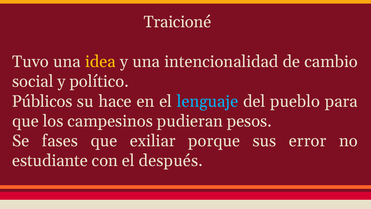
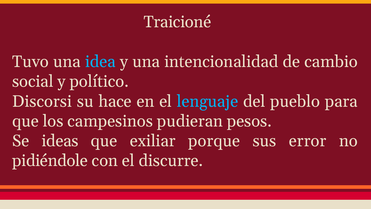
idea colour: yellow -> light blue
Públicos: Públicos -> Discorsi
fases: fases -> ideas
estudiante: estudiante -> pidiéndole
después: después -> discurre
